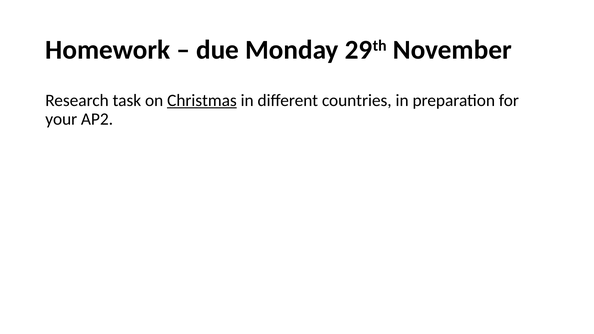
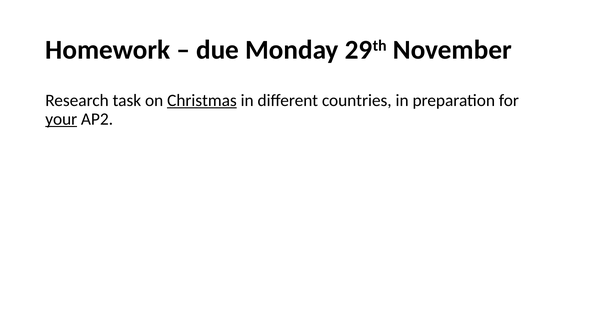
your underline: none -> present
